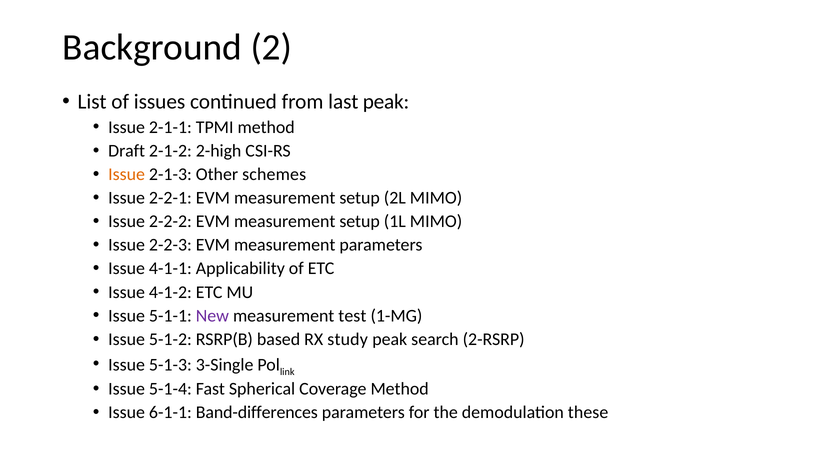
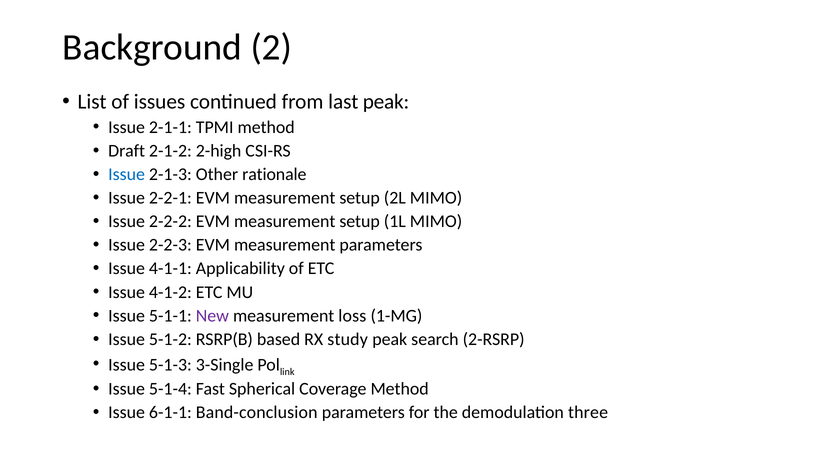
Issue at (127, 174) colour: orange -> blue
schemes: schemes -> rationale
test: test -> loss
Band-differences: Band-differences -> Band-conclusion
these: these -> three
